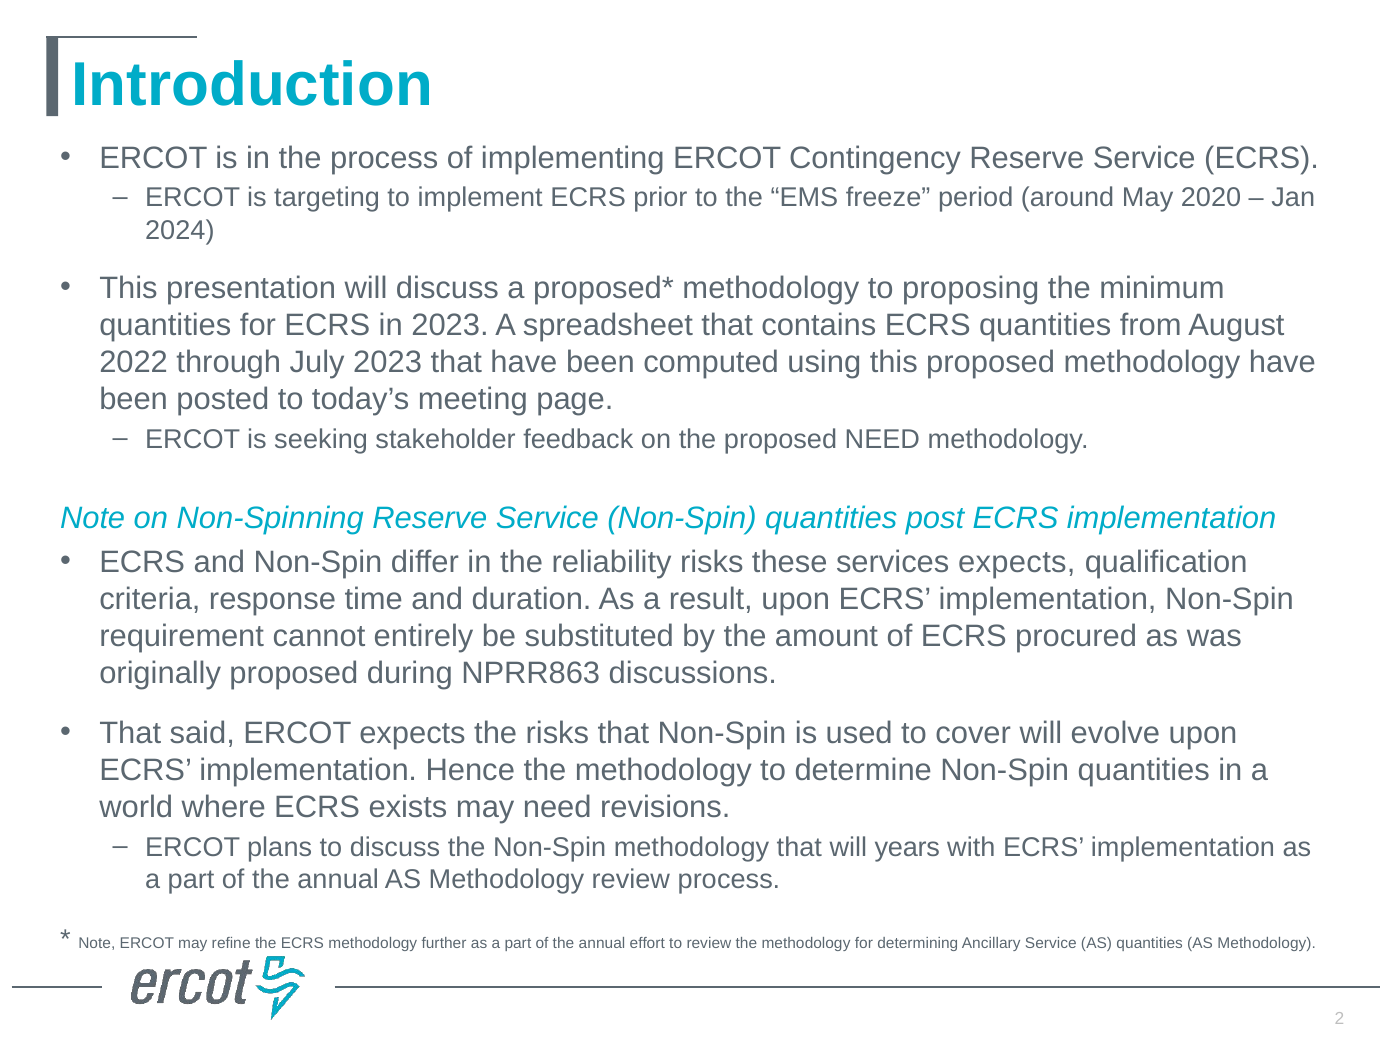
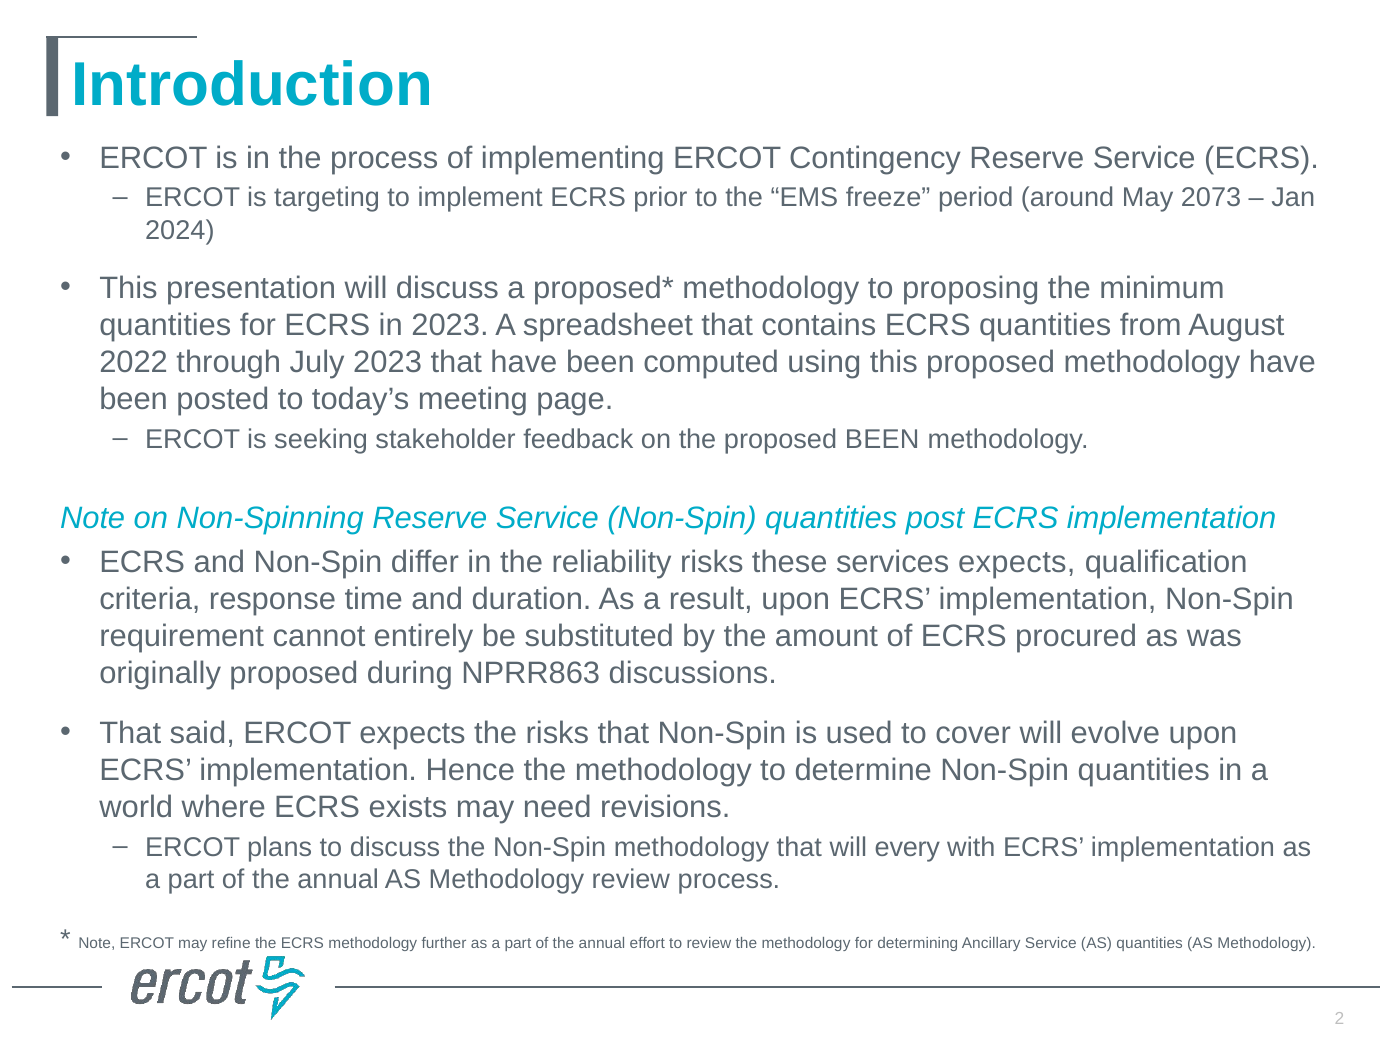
2020: 2020 -> 2073
proposed NEED: NEED -> BEEN
years: years -> every
